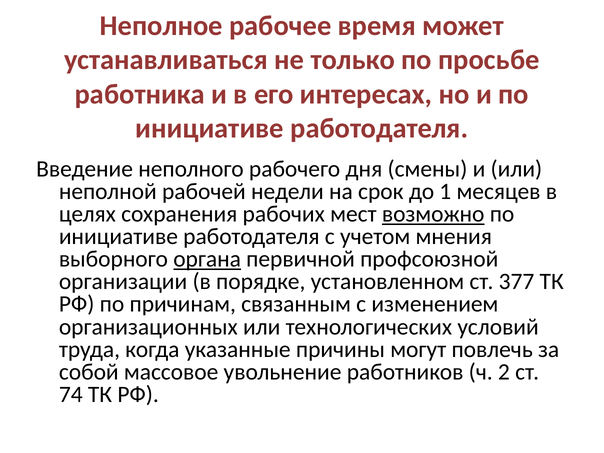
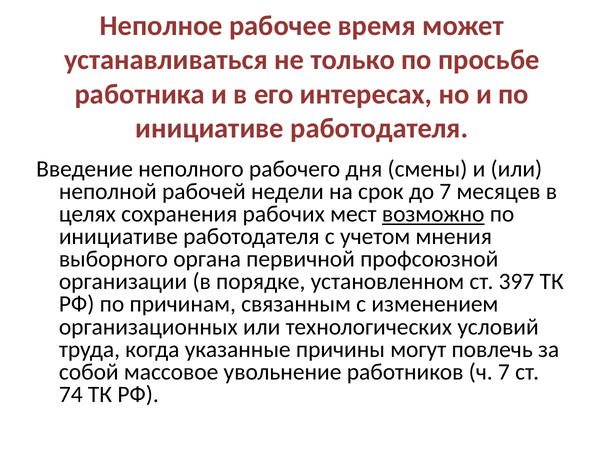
до 1: 1 -> 7
органа underline: present -> none
377: 377 -> 397
ч 2: 2 -> 7
